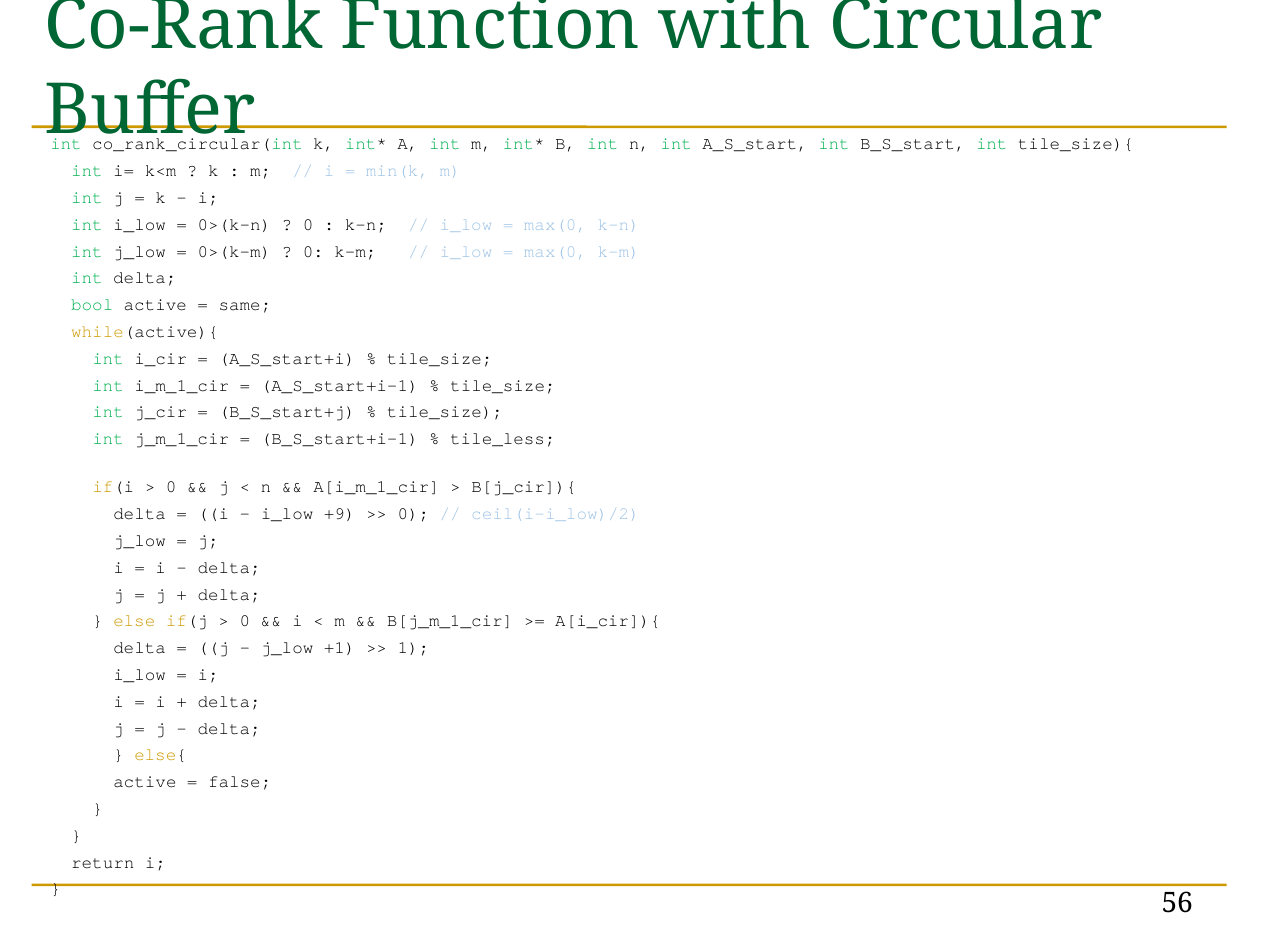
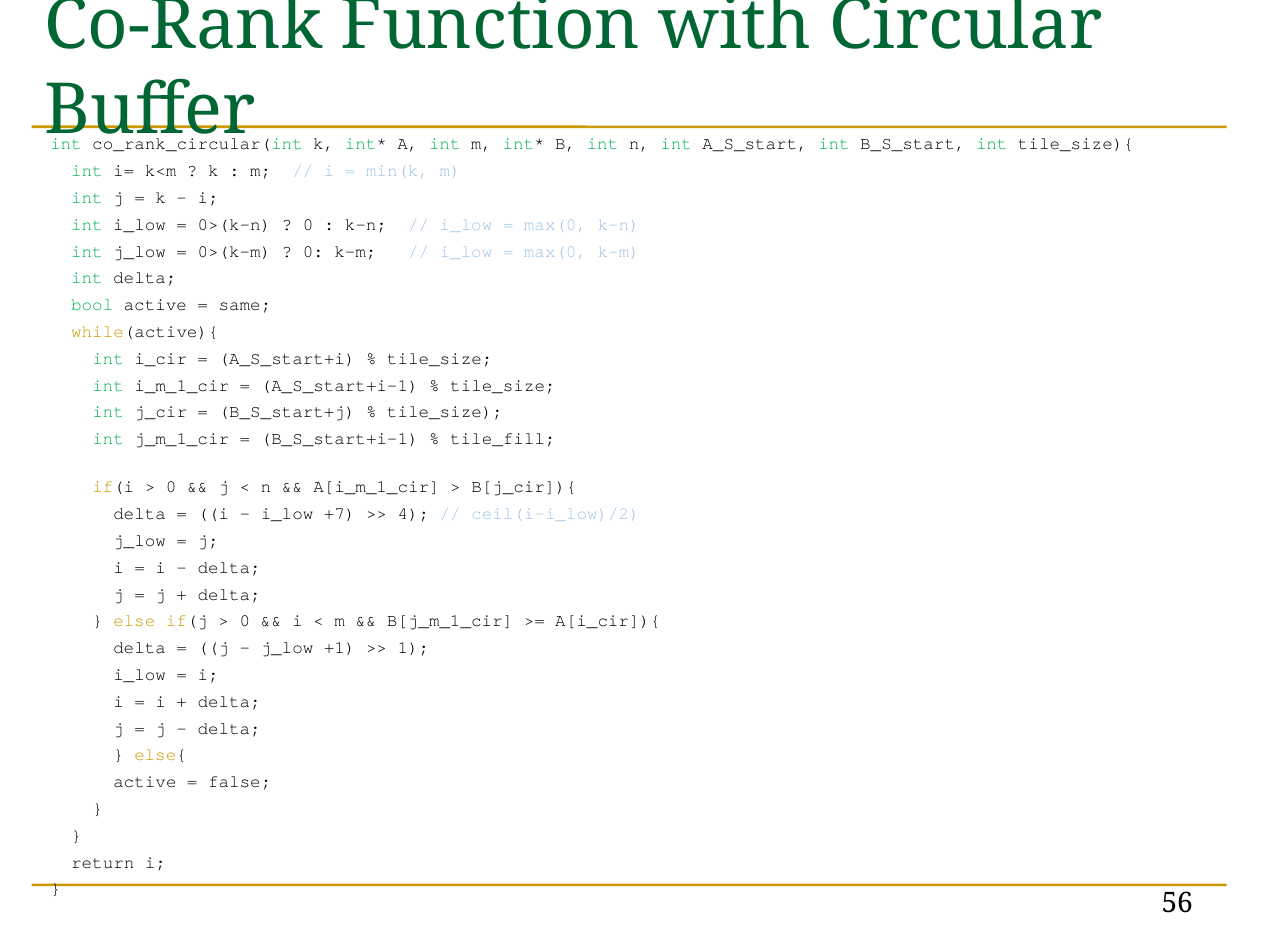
tile_less: tile_less -> tile_fill
+9: +9 -> +7
0 at (413, 514): 0 -> 4
